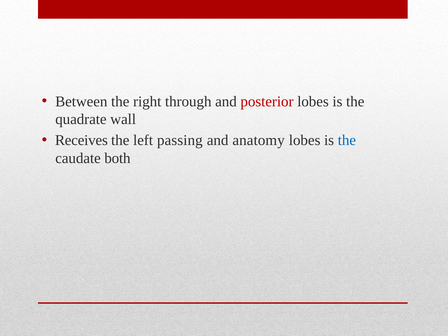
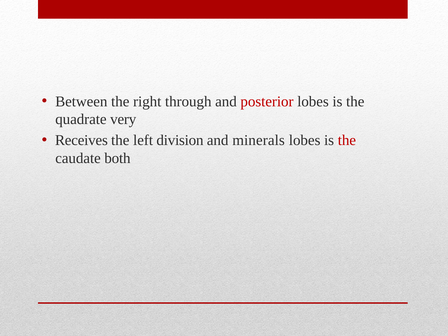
wall: wall -> very
passing: passing -> division
anatomy: anatomy -> minerals
the at (347, 140) colour: blue -> red
